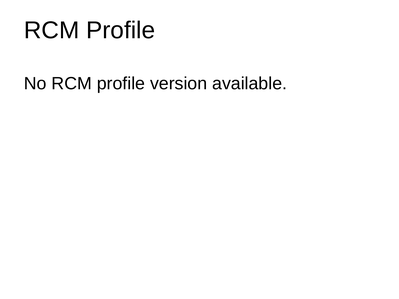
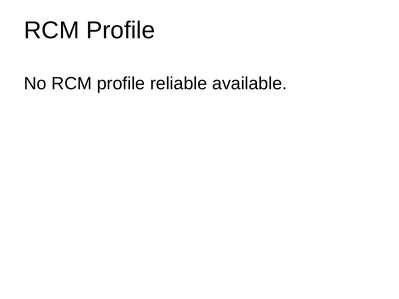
version: version -> reliable
